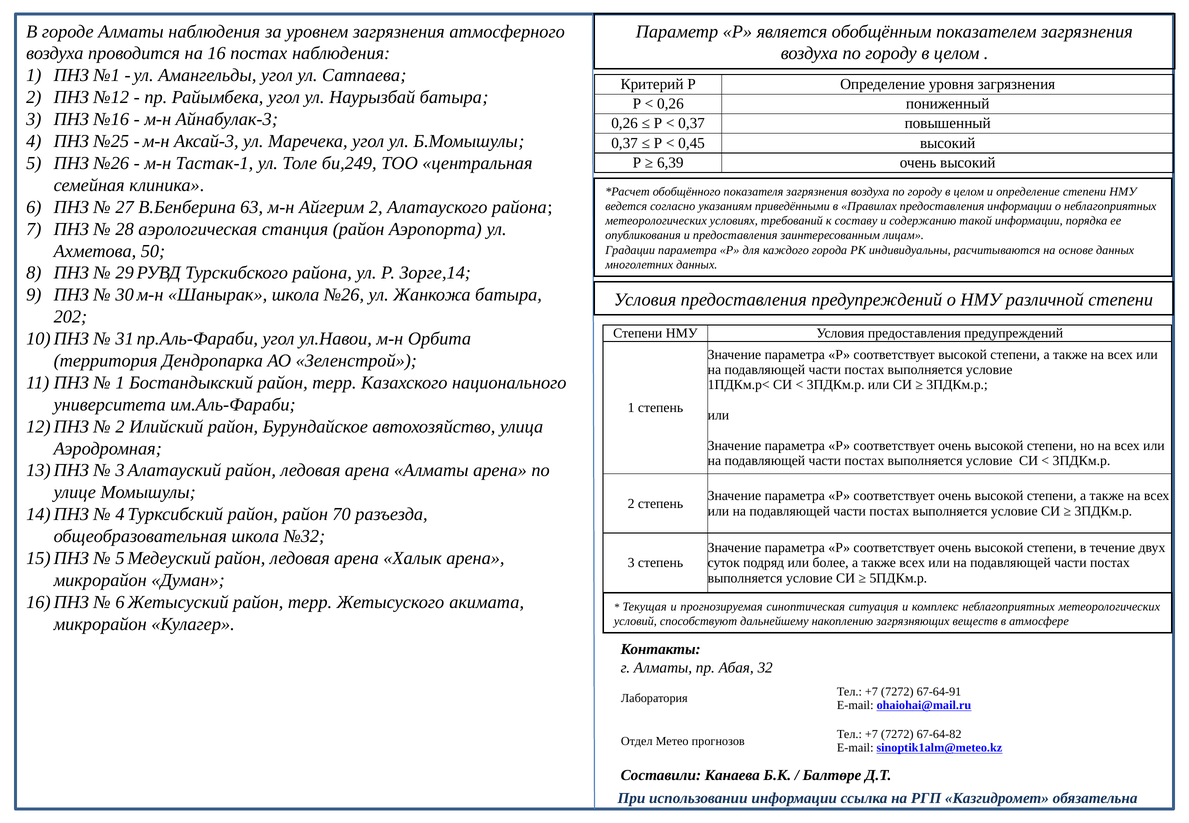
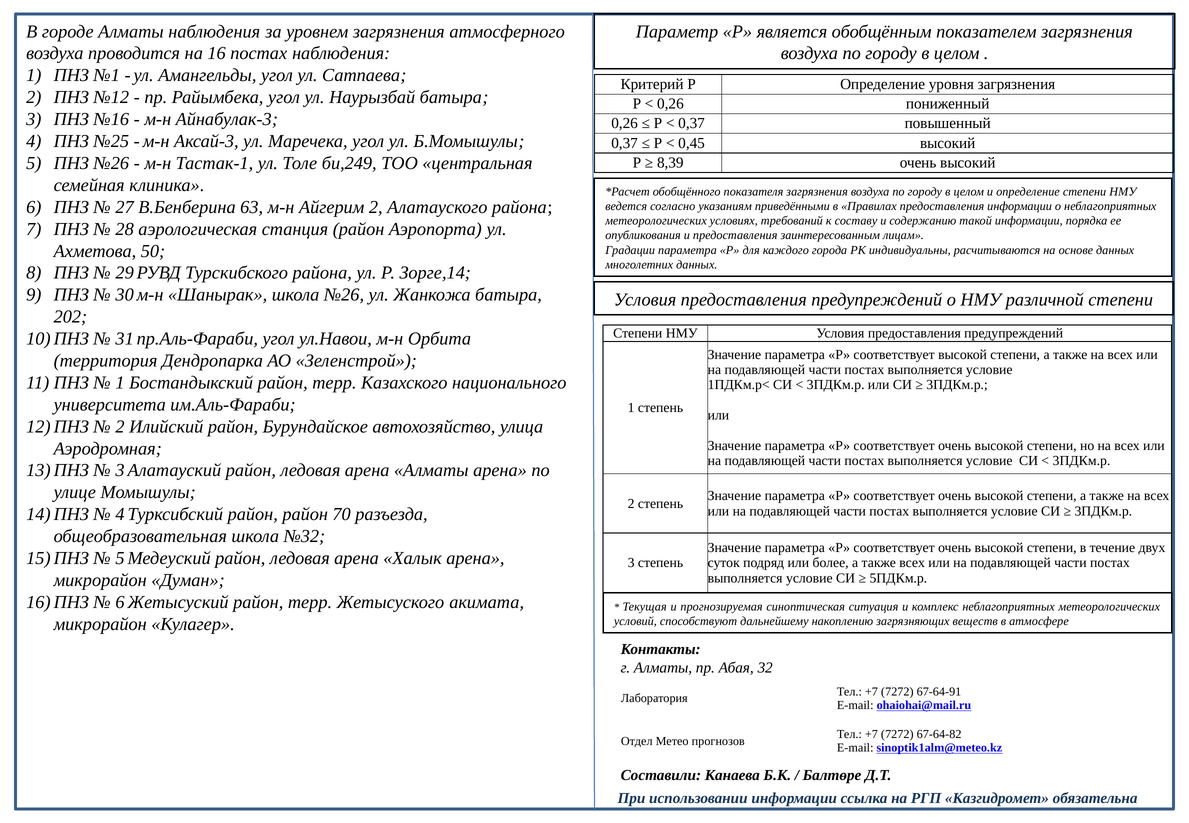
6,39: 6,39 -> 8,39
